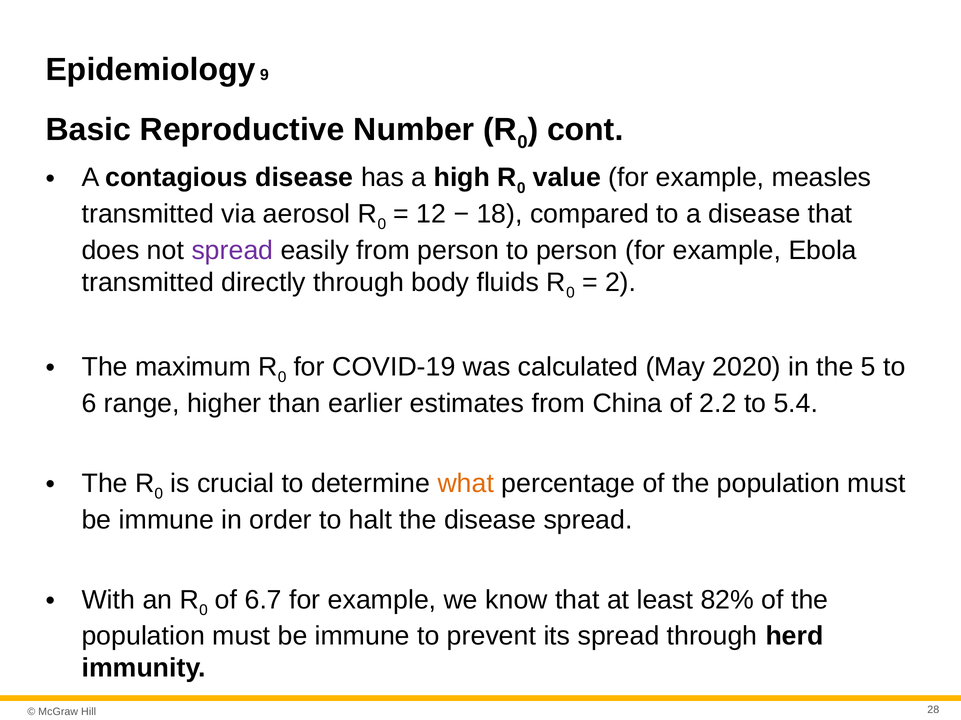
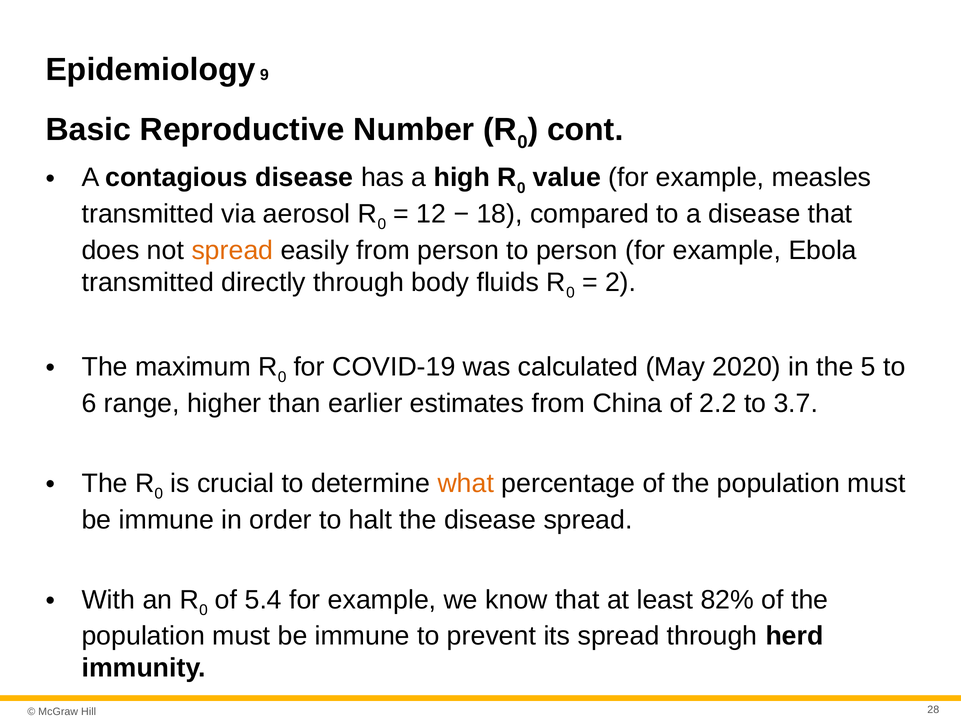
spread at (232, 251) colour: purple -> orange
5.4: 5.4 -> 3.7
6.7: 6.7 -> 5.4
